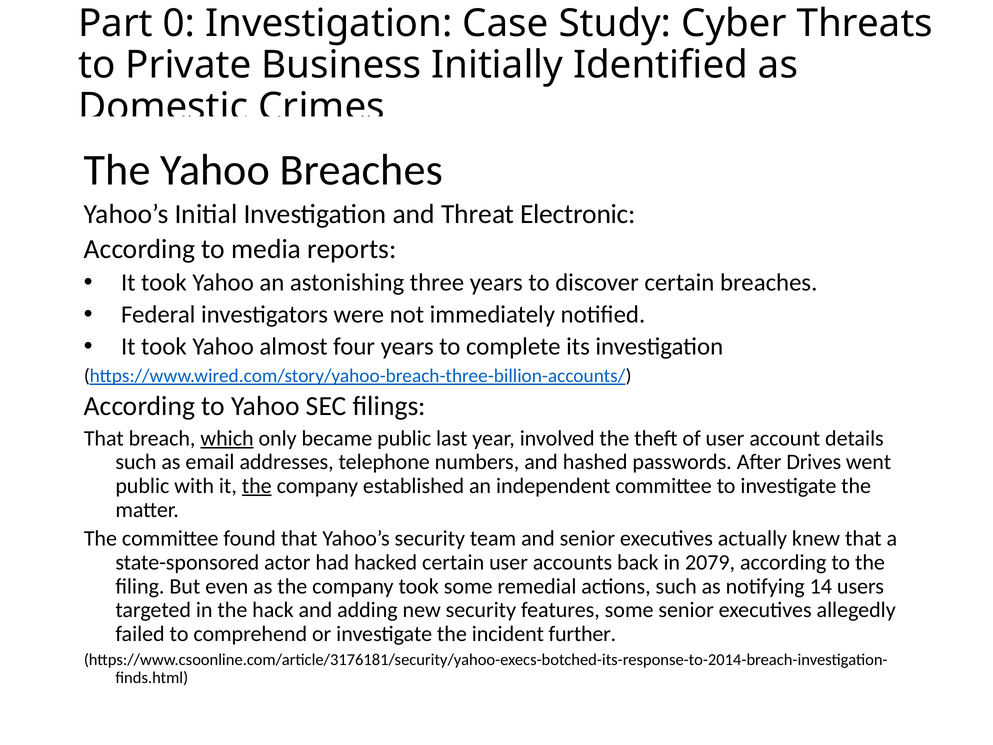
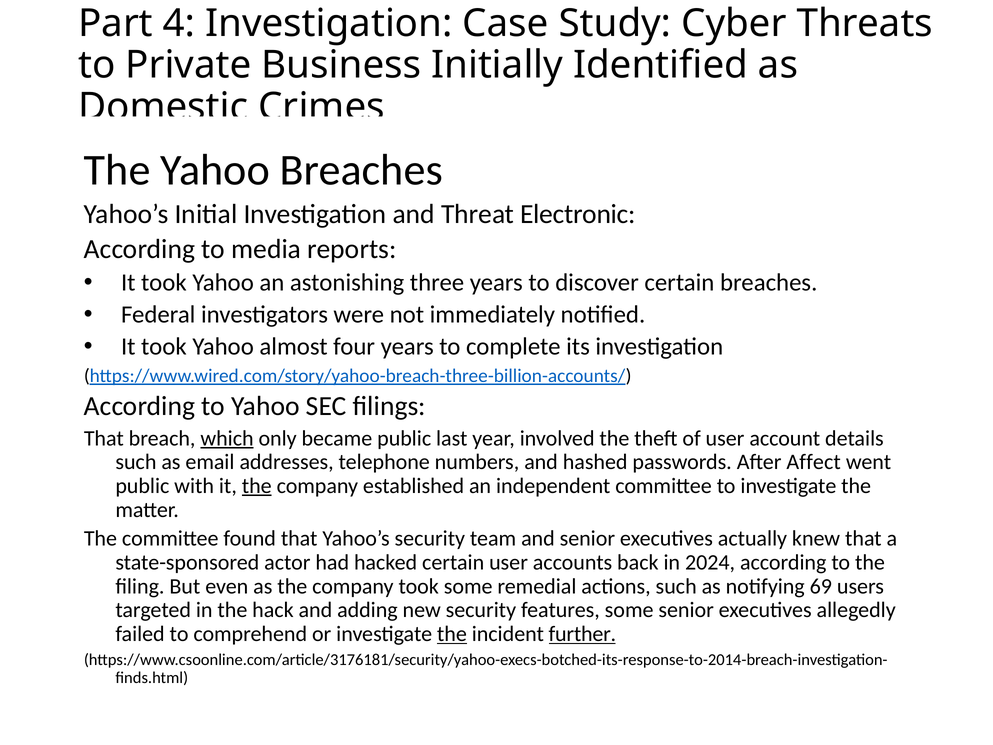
0: 0 -> 4
Drives: Drives -> Affect
2079: 2079 -> 2024
14: 14 -> 69
the at (452, 634) underline: none -> present
further underline: none -> present
